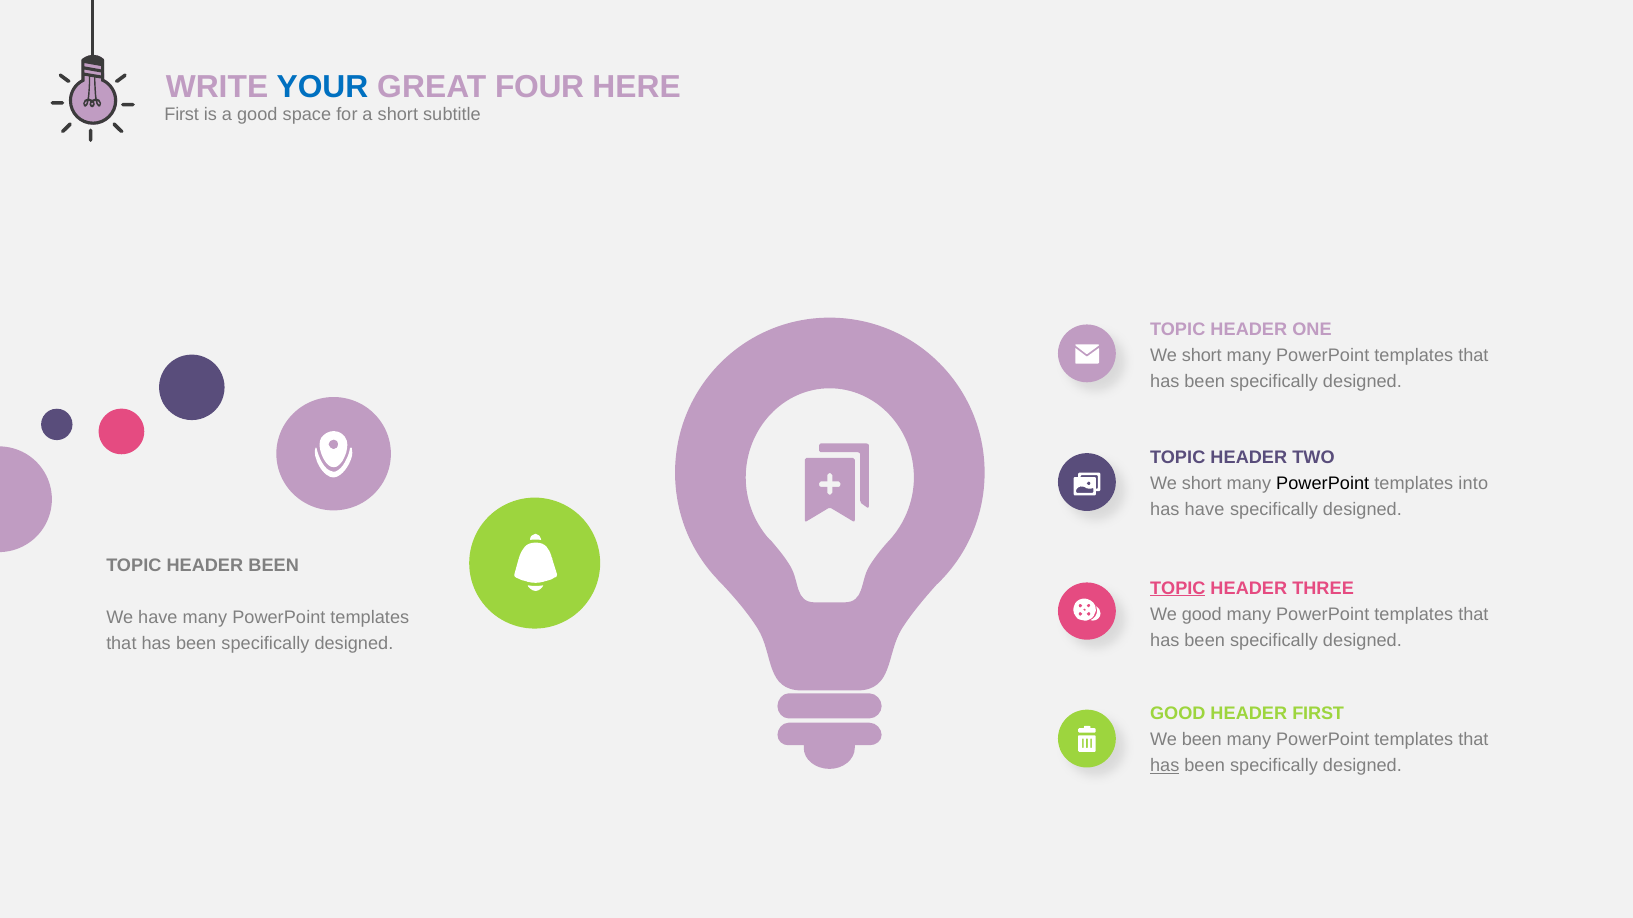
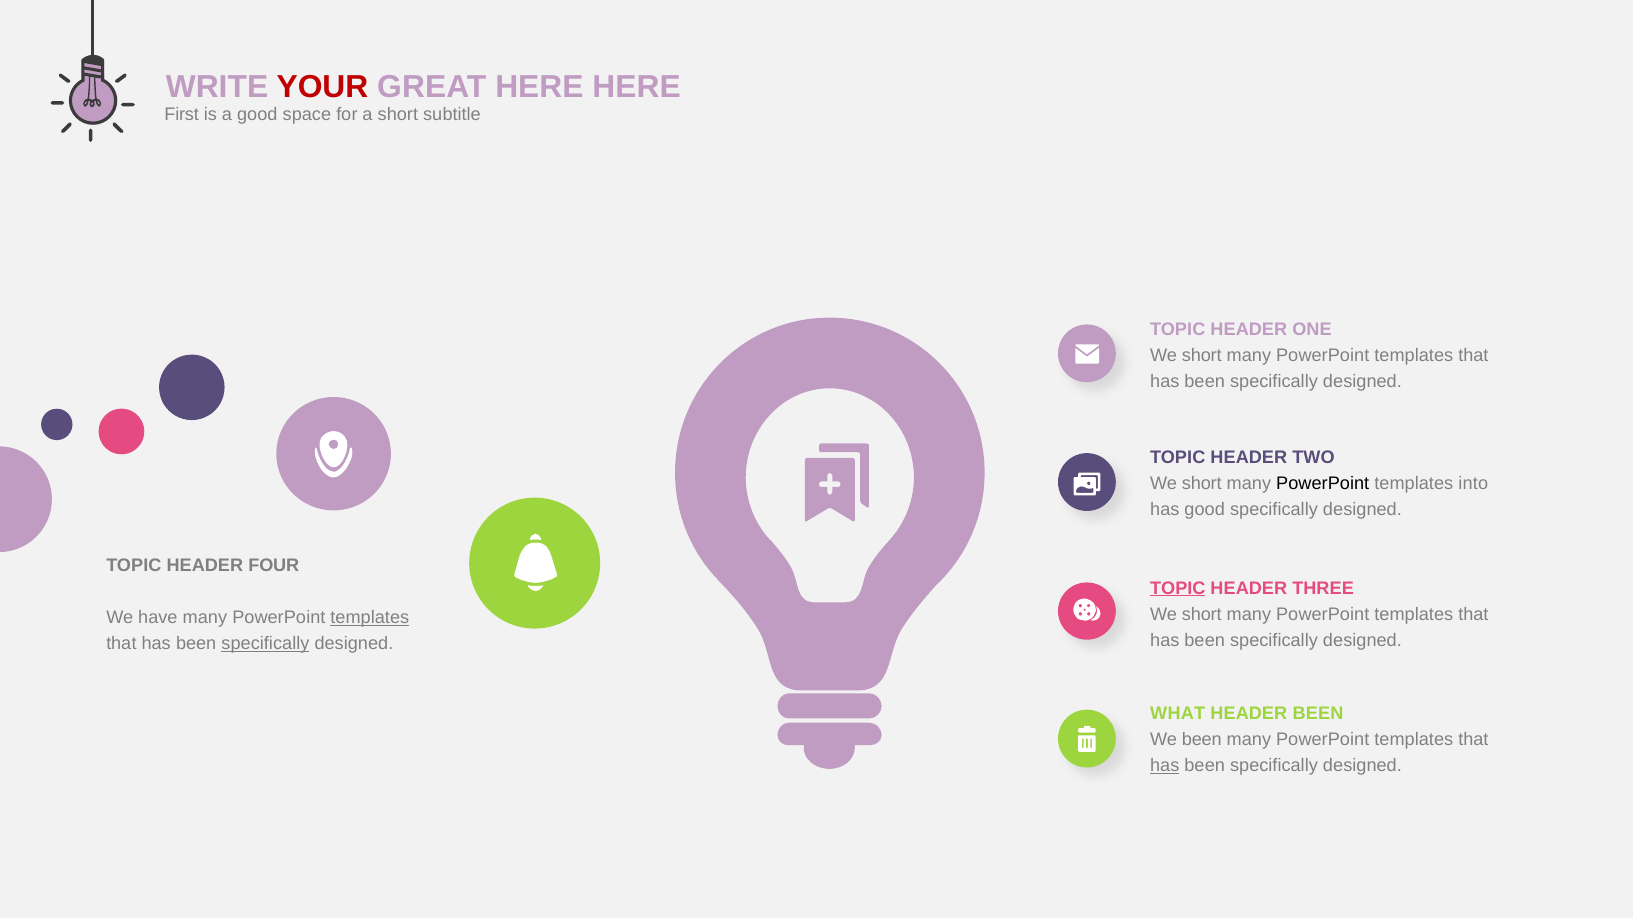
YOUR colour: blue -> red
GREAT FOUR: FOUR -> HERE
has have: have -> good
HEADER BEEN: BEEN -> FOUR
good at (1202, 614): good -> short
templates at (370, 618) underline: none -> present
specifically at (265, 644) underline: none -> present
GOOD at (1178, 714): GOOD -> WHAT
HEADER FIRST: FIRST -> BEEN
